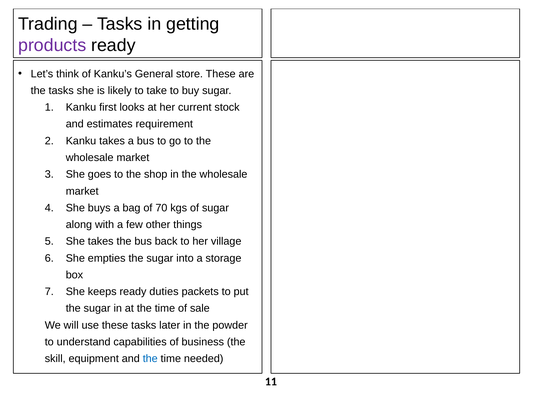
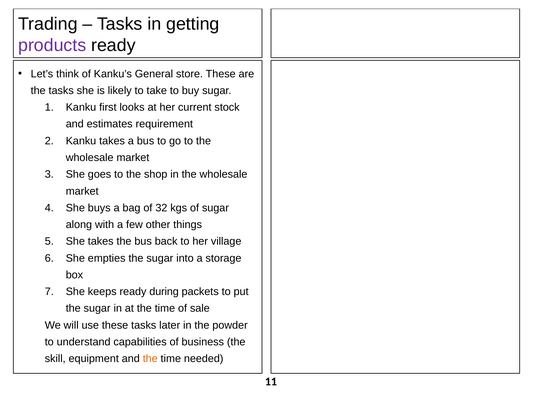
70: 70 -> 32
duties: duties -> during
the at (150, 358) colour: blue -> orange
